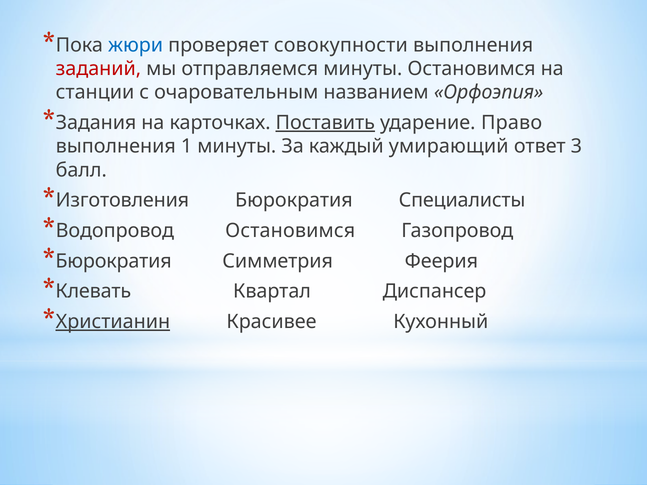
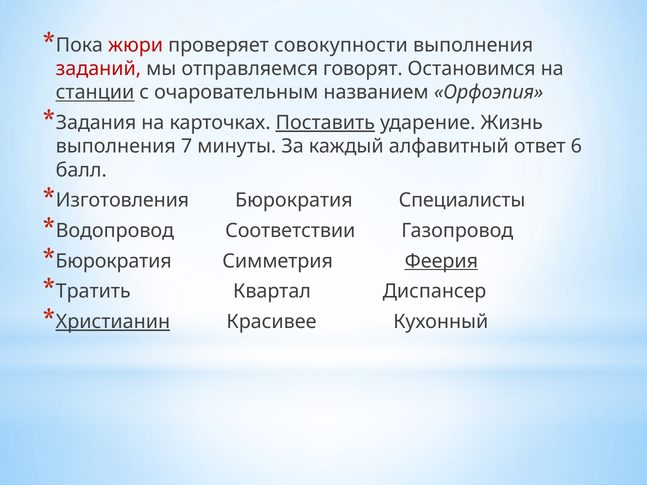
жюри colour: blue -> red
отправляемся минуты: минуты -> говорят
станции underline: none -> present
Право: Право -> Жизнь
1: 1 -> 7
умирающий: умирающий -> алфавитный
3: 3 -> 6
Водопровод Остановимся: Остановимся -> Соответствии
Феерия underline: none -> present
Клевать: Клевать -> Тратить
